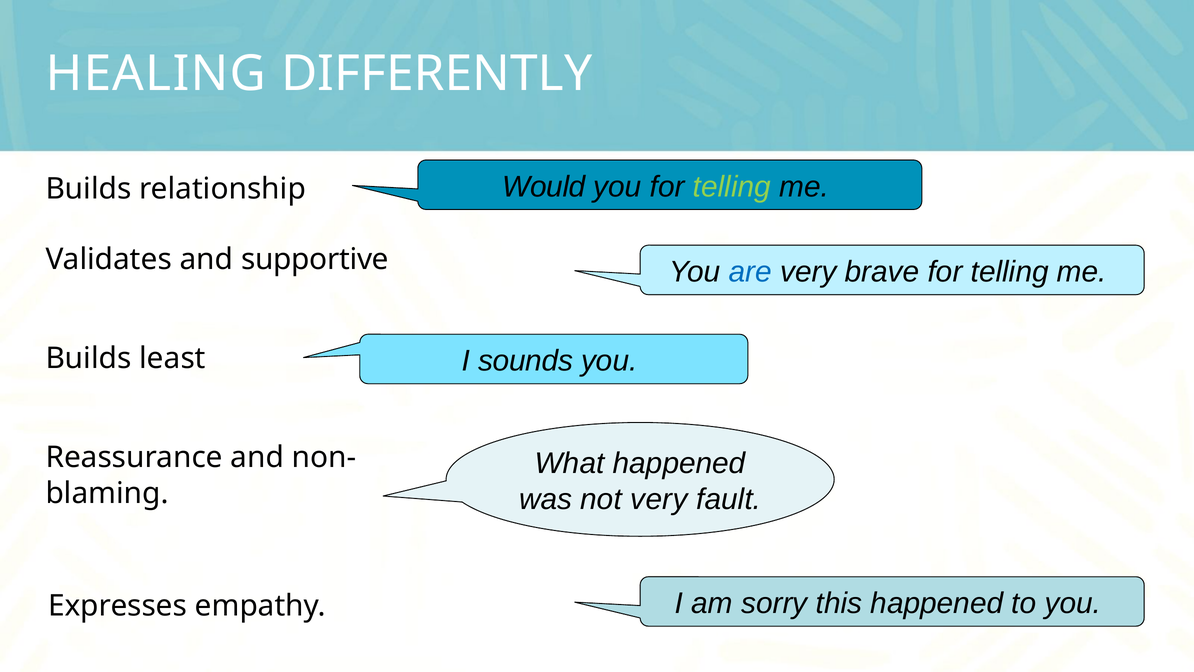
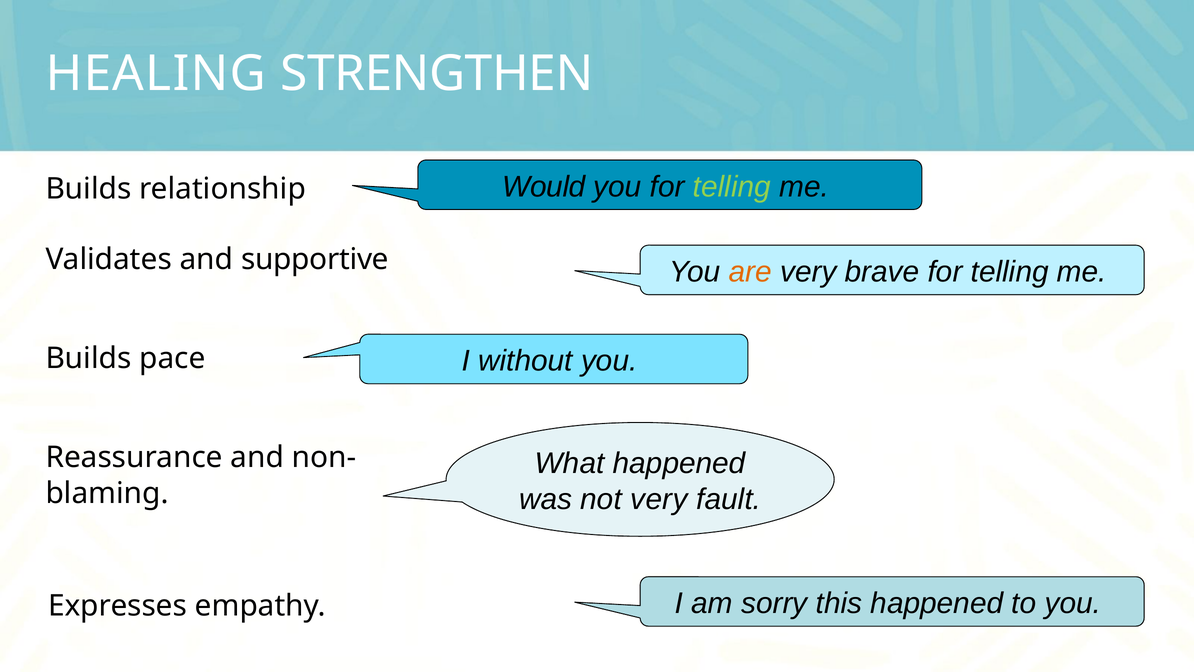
DIFFERENTLY: DIFFERENTLY -> STRENGTHEN
are colour: blue -> orange
least: least -> pace
sounds: sounds -> without
